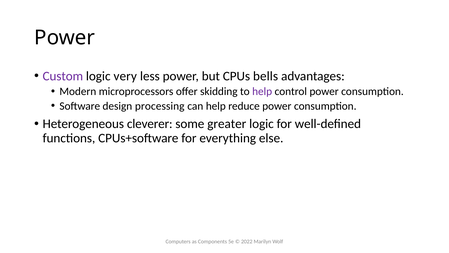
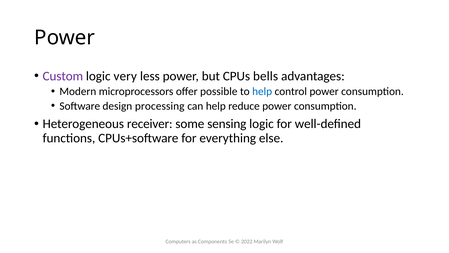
skidding: skidding -> possible
help at (262, 91) colour: purple -> blue
cleverer: cleverer -> receiver
greater: greater -> sensing
